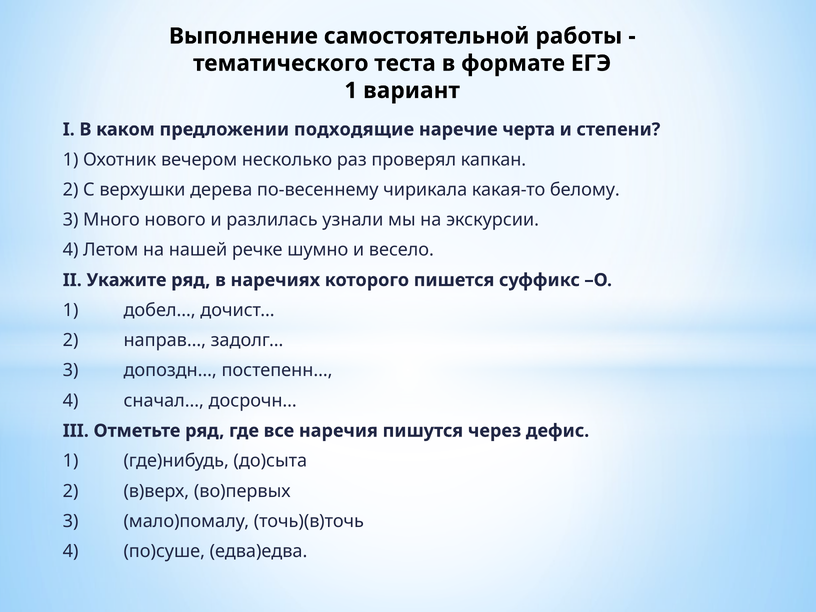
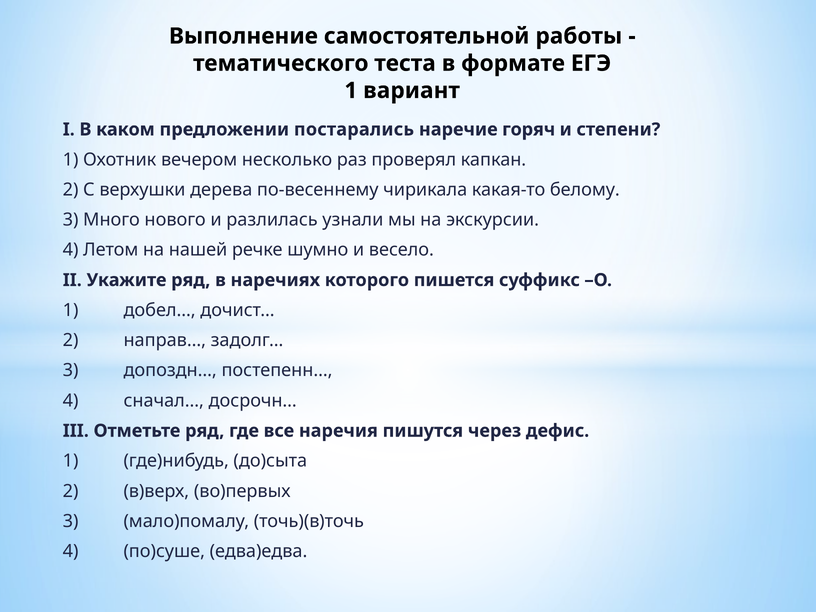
подходящие: подходящие -> постарались
черта: черта -> горяч
